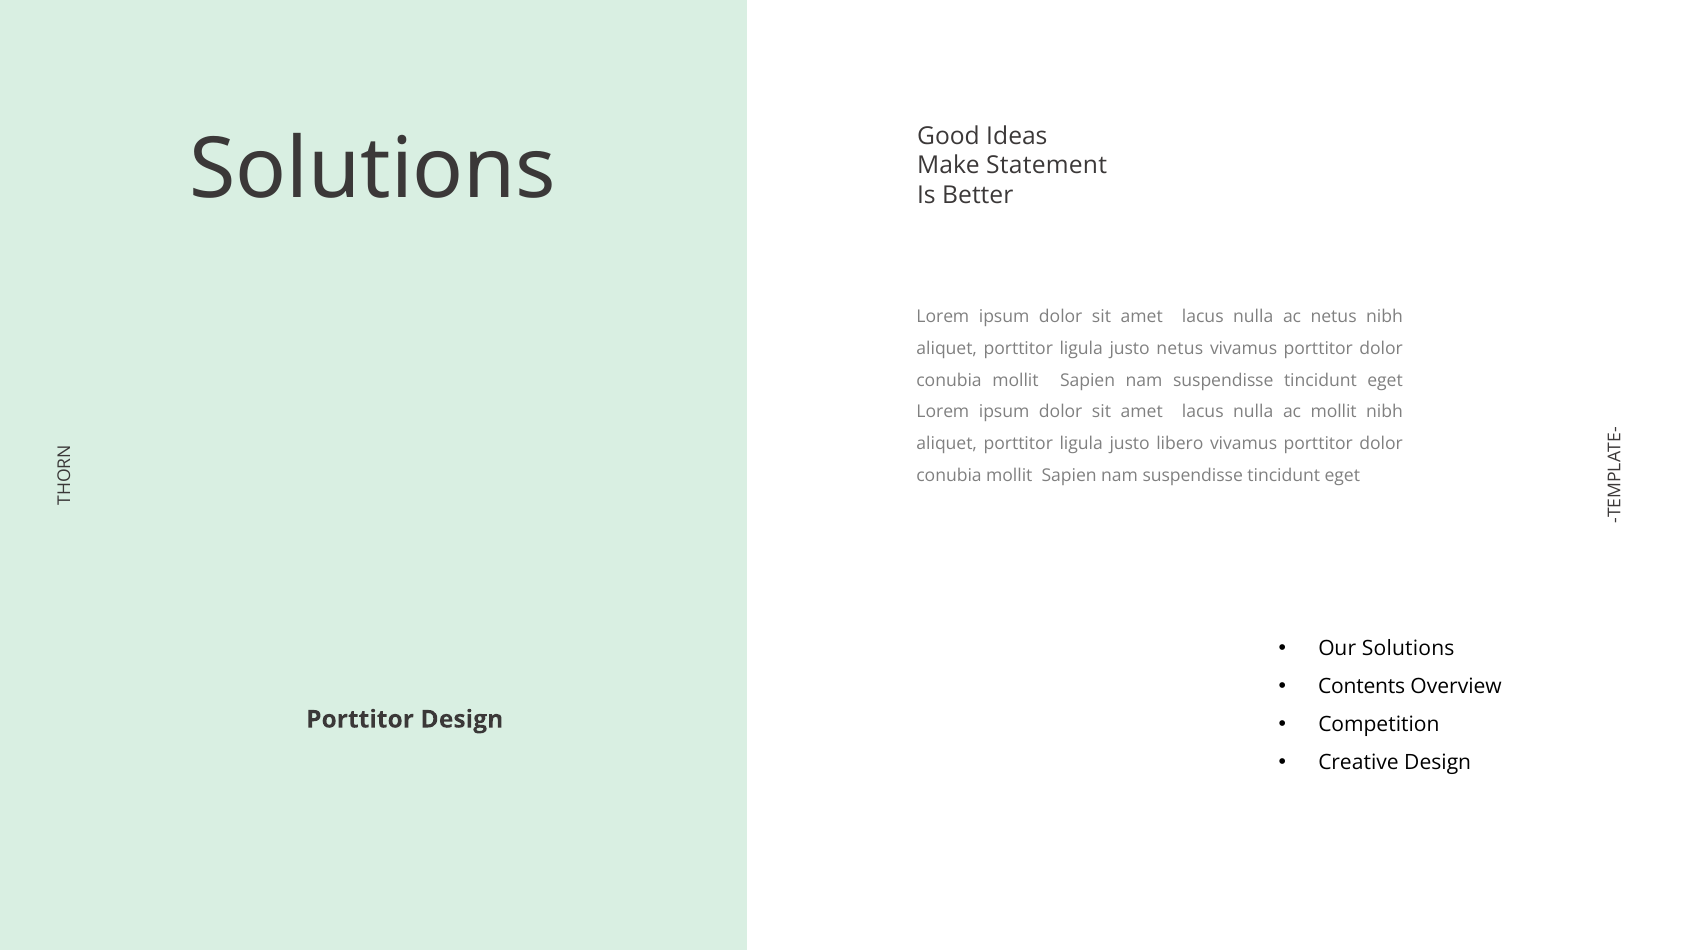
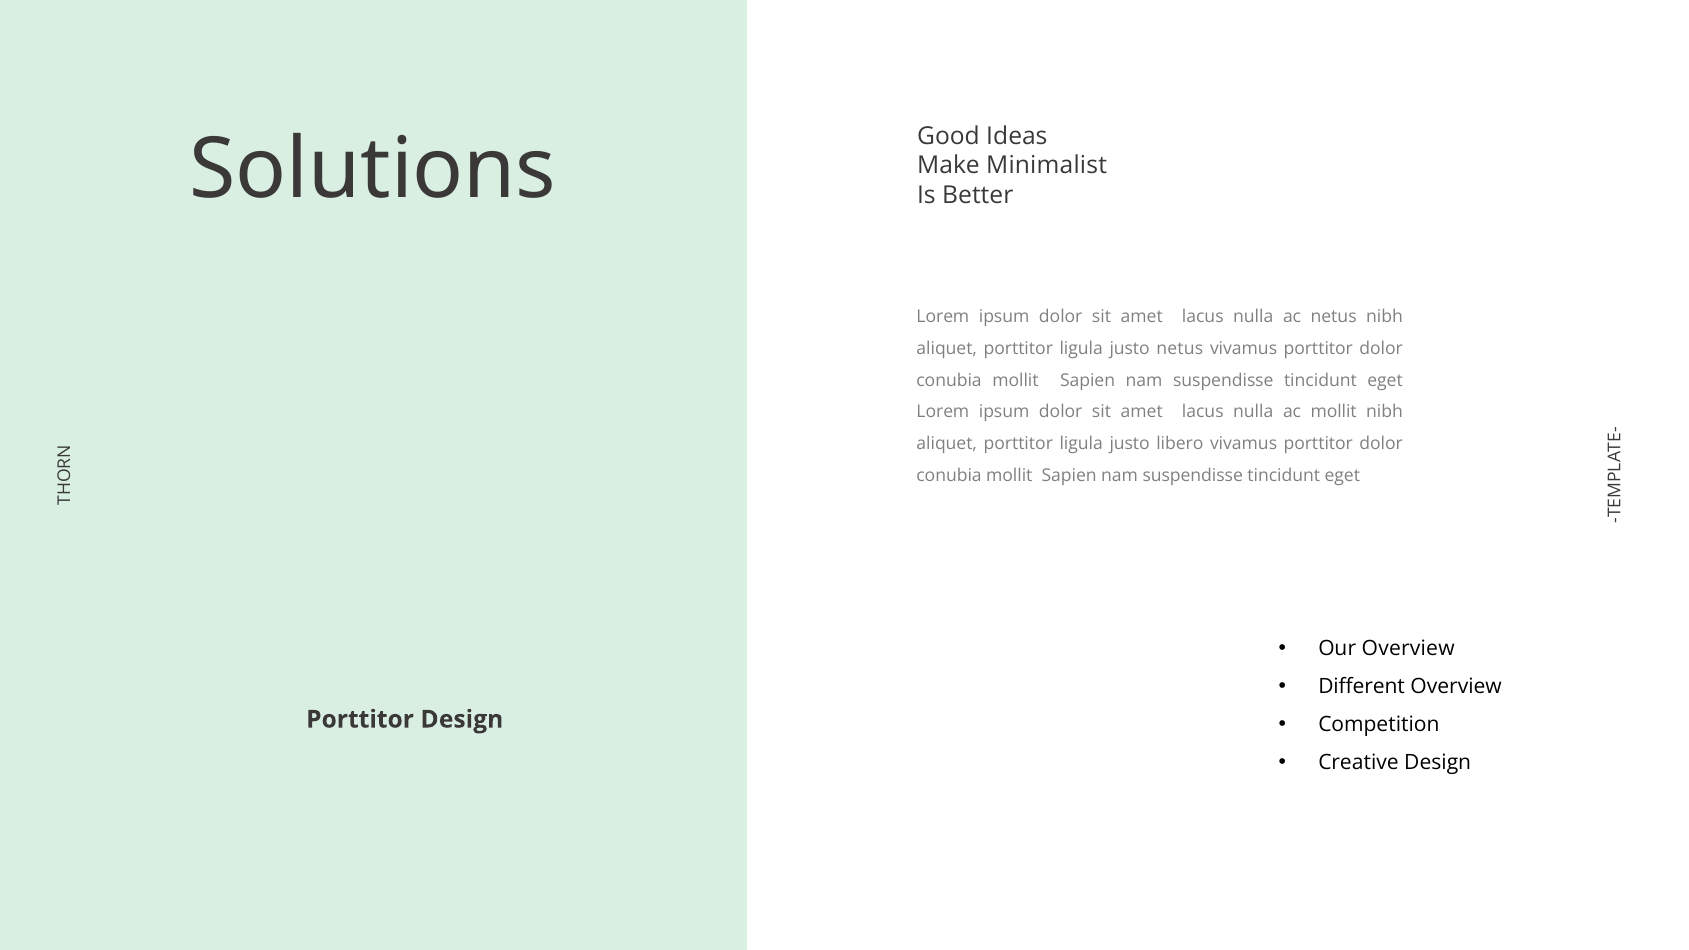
Statement: Statement -> Minimalist
Our Solutions: Solutions -> Overview
Contents: Contents -> Different
